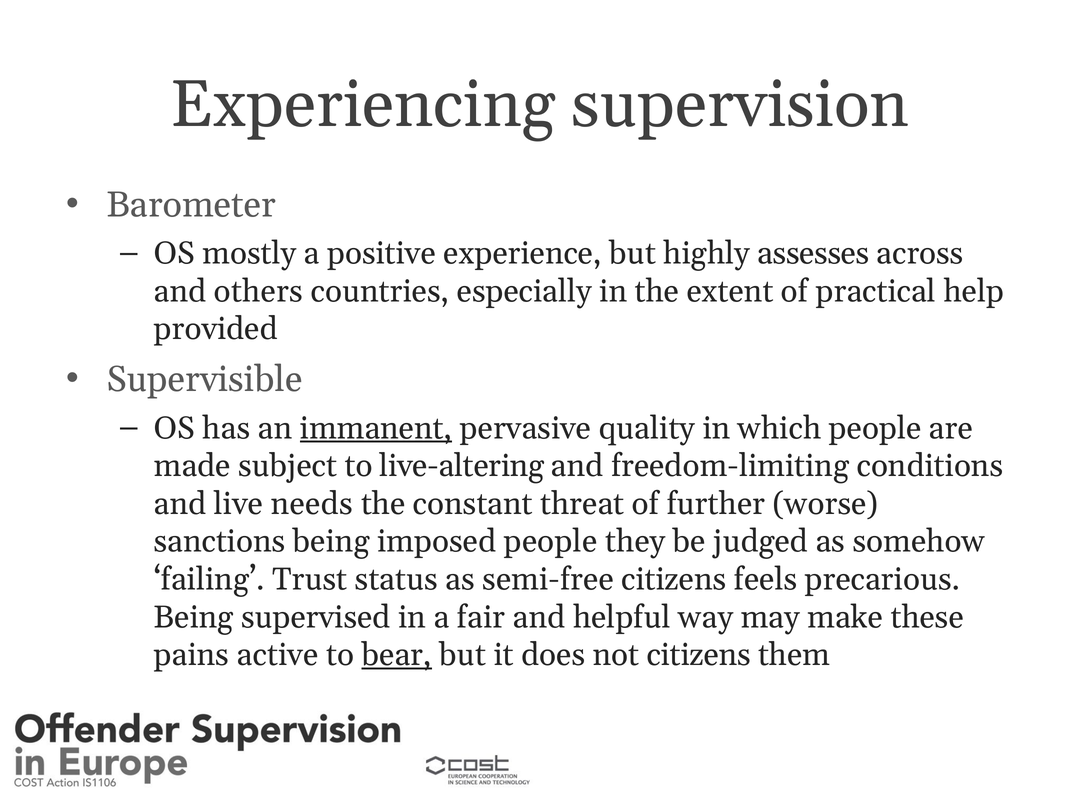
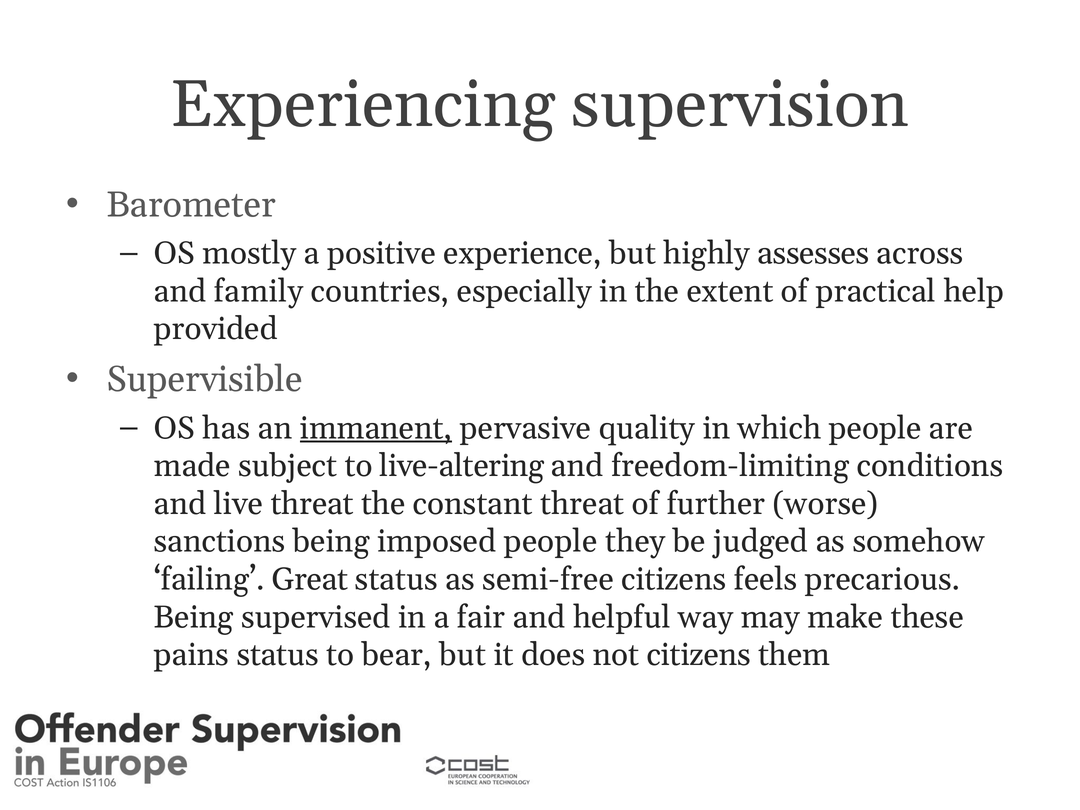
others: others -> family
live needs: needs -> threat
Trust: Trust -> Great
pains active: active -> status
bear underline: present -> none
